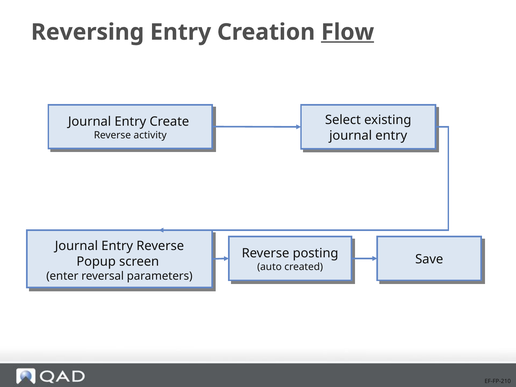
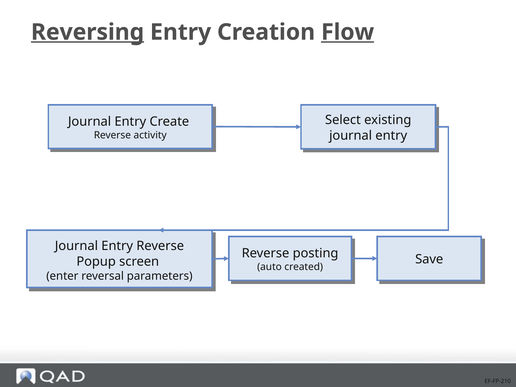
Reversing underline: none -> present
